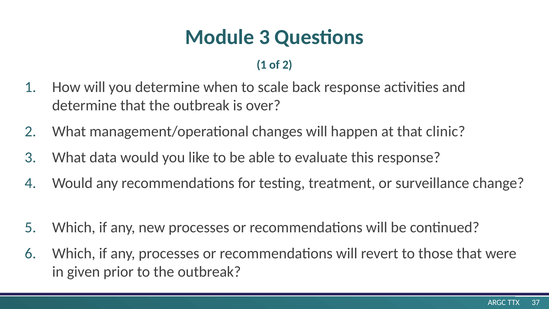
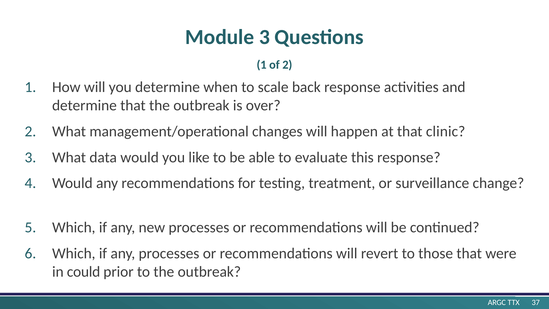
given: given -> could
